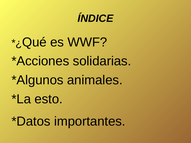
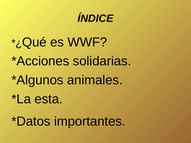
esto: esto -> esta
